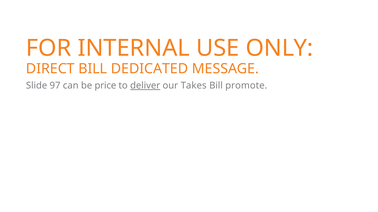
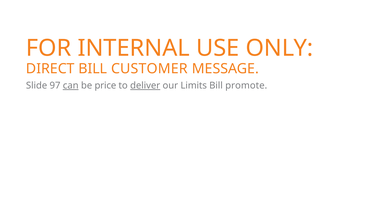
DEDICATED: DEDICATED -> CUSTOMER
can underline: none -> present
Takes: Takes -> Limits
